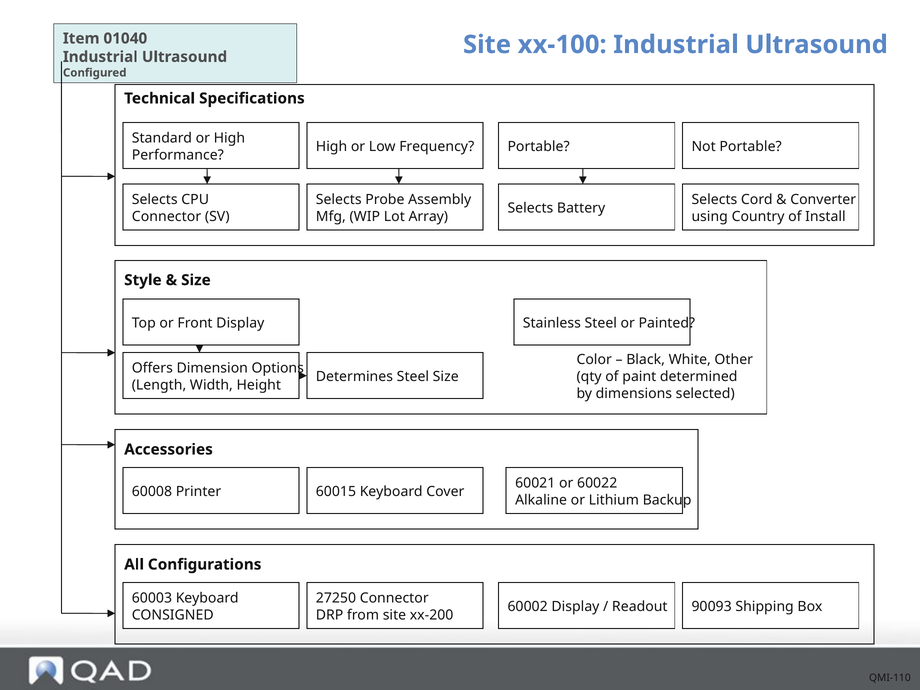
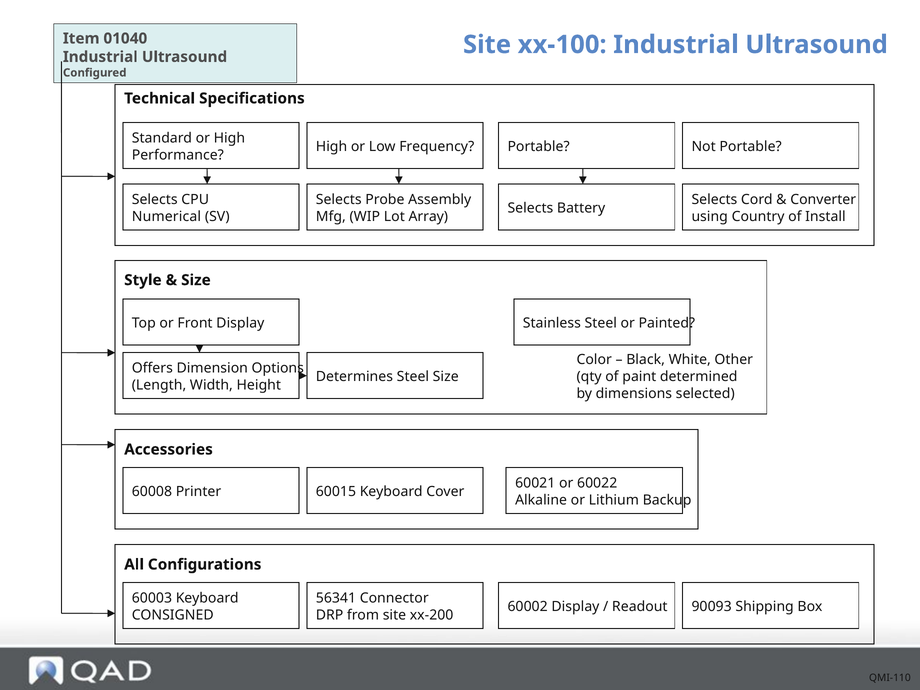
Connector at (167, 216): Connector -> Numerical
27250: 27250 -> 56341
